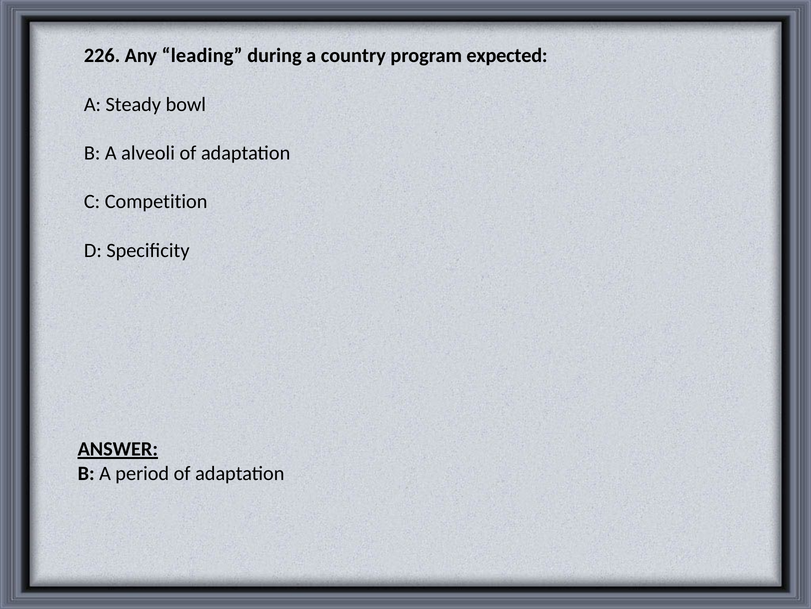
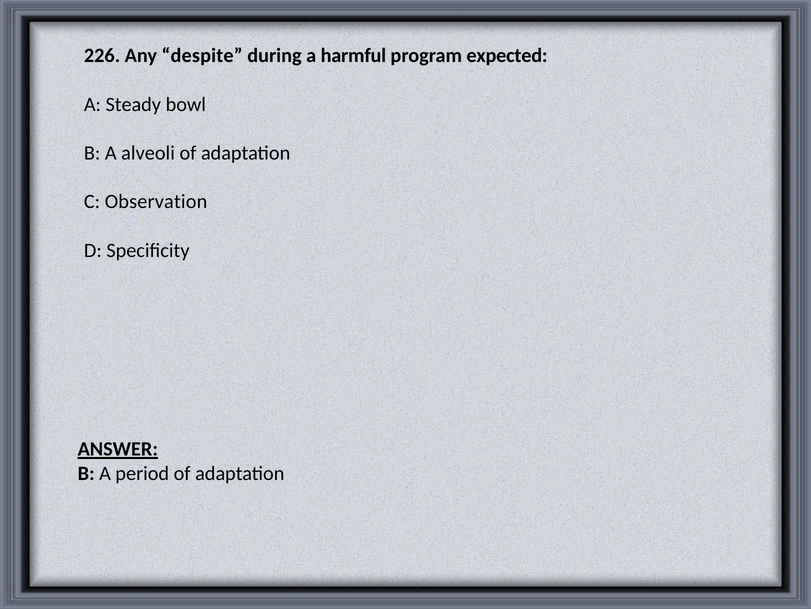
leading: leading -> despite
country: country -> harmful
Competition: Competition -> Observation
